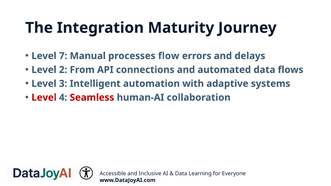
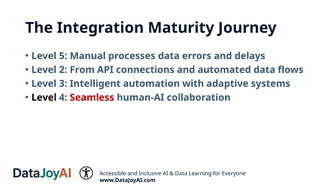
7: 7 -> 5
processes flow: flow -> data
Level at (44, 98) colour: red -> black
